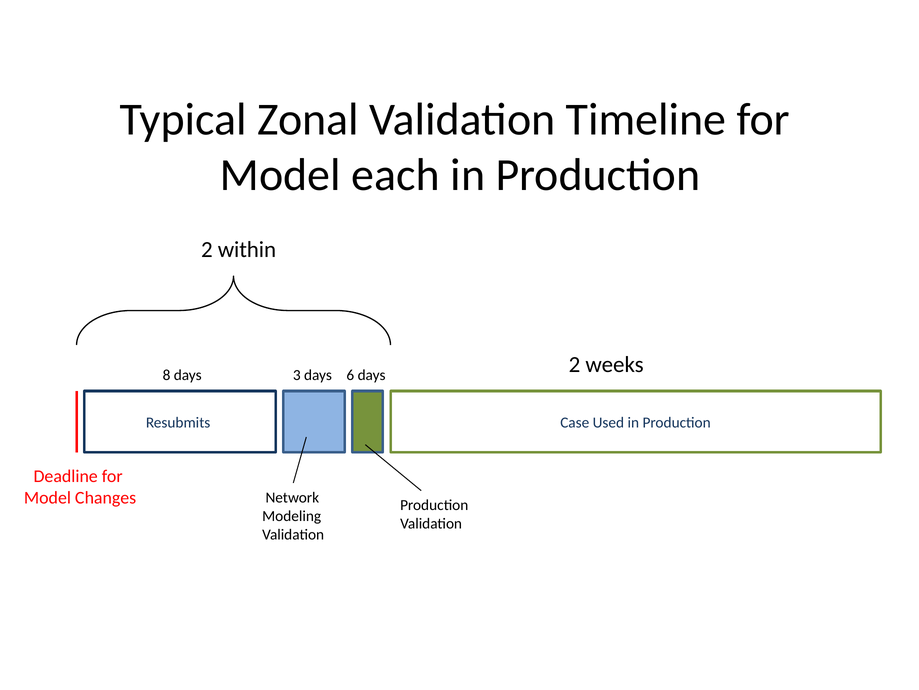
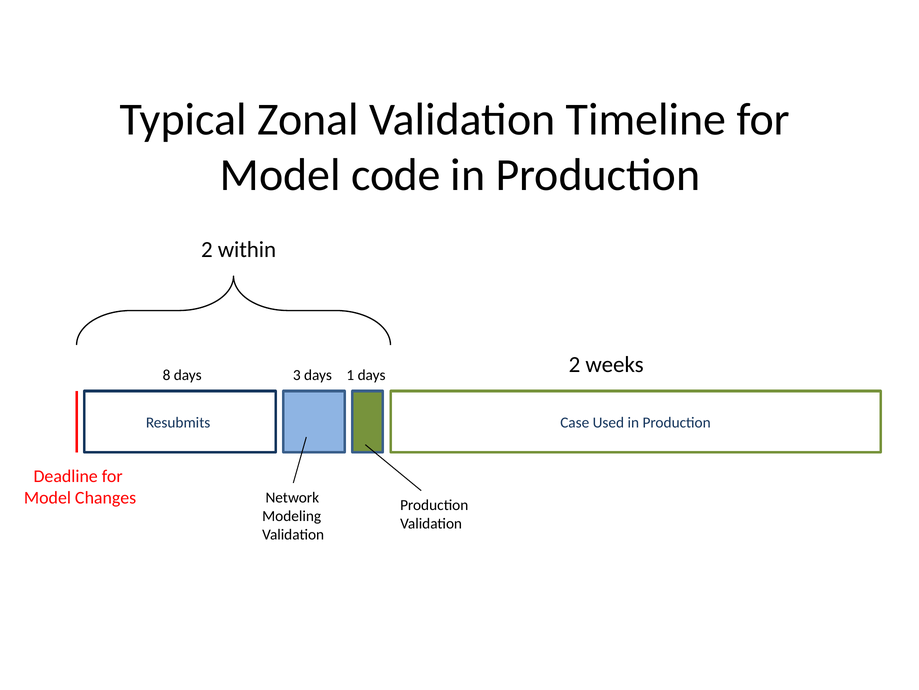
each: each -> code
6: 6 -> 1
